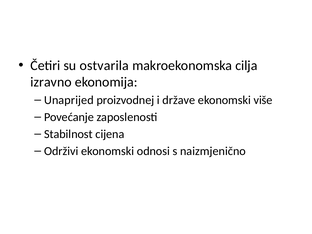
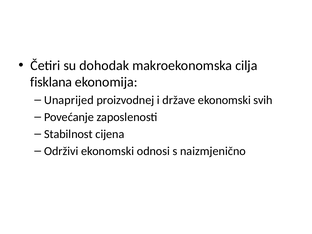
ostvarila: ostvarila -> dohodak
izravno: izravno -> fisklana
više: više -> svih
